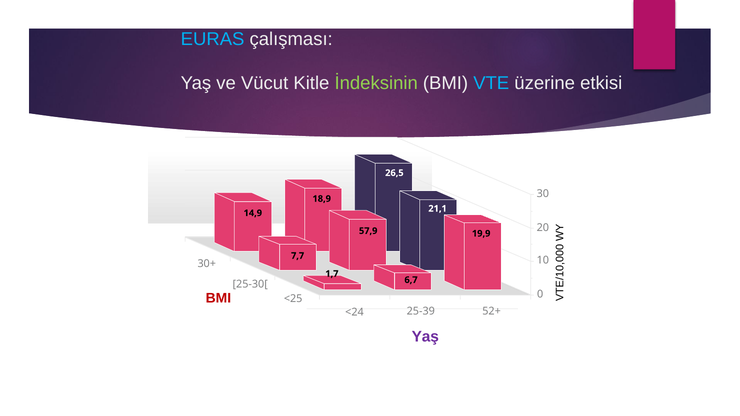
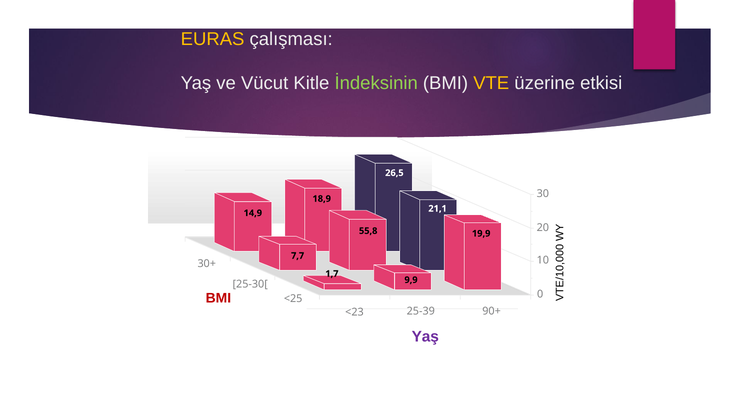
EURAS at (213, 39) colour: light blue -> yellow
VTE colour: light blue -> yellow
57,9: 57,9 -> 55,8
6,7: 6,7 -> 9,9
<24: <24 -> <23
52+: 52+ -> 90+
